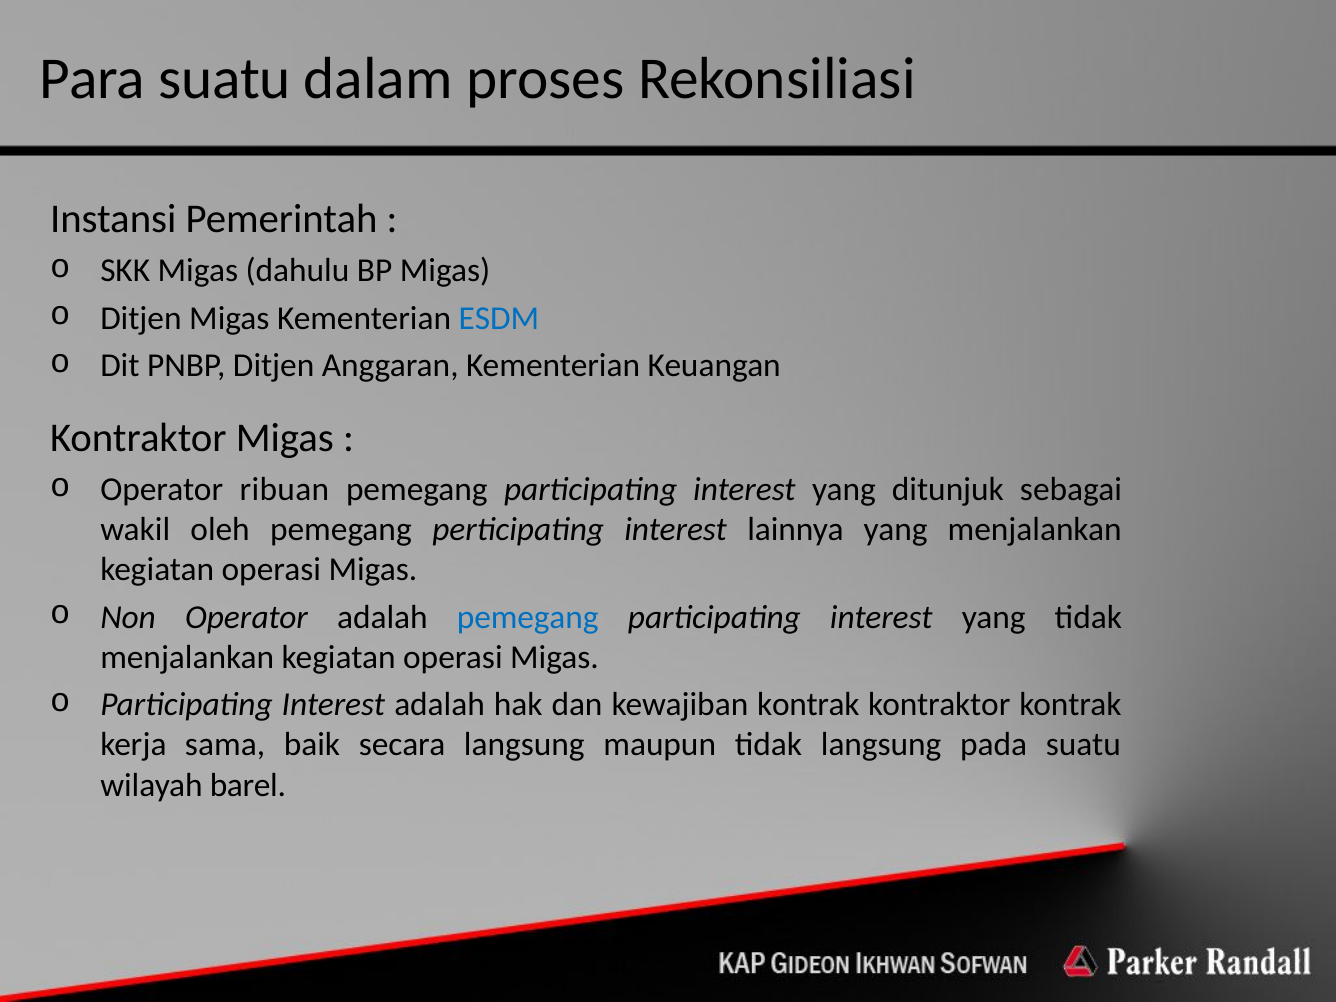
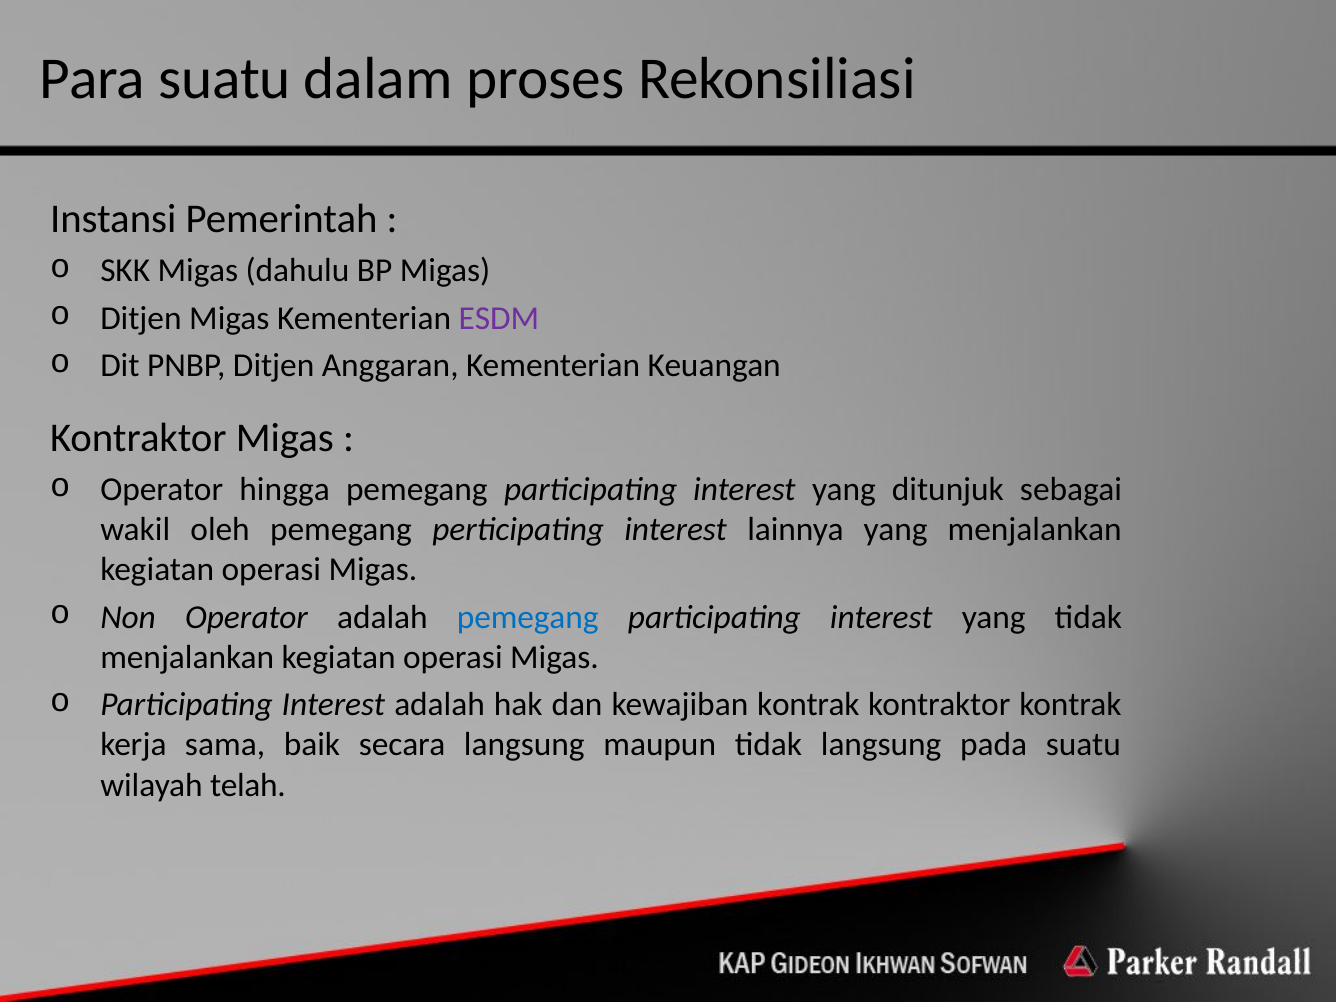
ESDM colour: blue -> purple
ribuan: ribuan -> hingga
barel: barel -> telah
